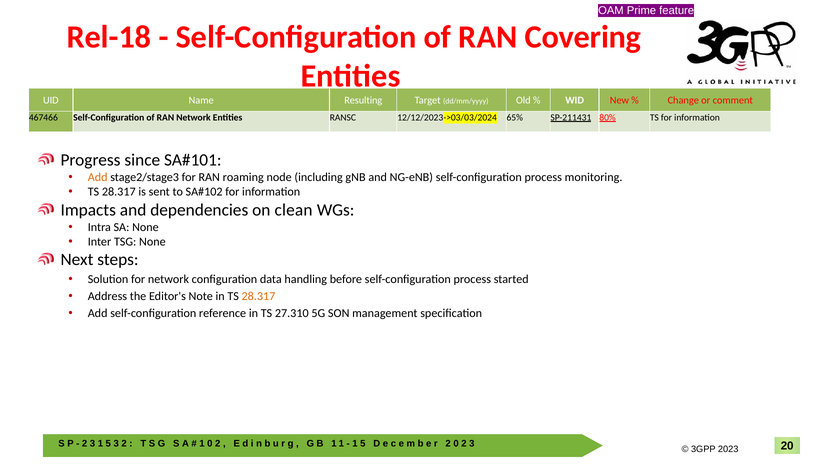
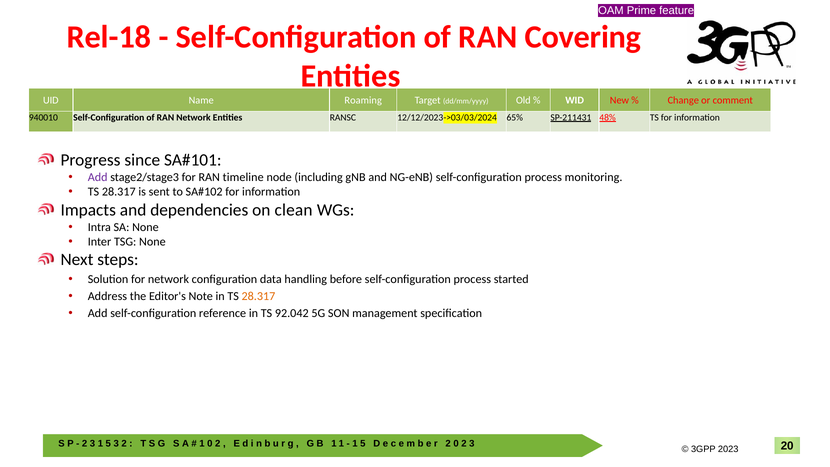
Resulting: Resulting -> Roaming
467466: 467466 -> 940010
80%: 80% -> 48%
Add at (98, 177) colour: orange -> purple
roaming: roaming -> timeline
27.310: 27.310 -> 92.042
